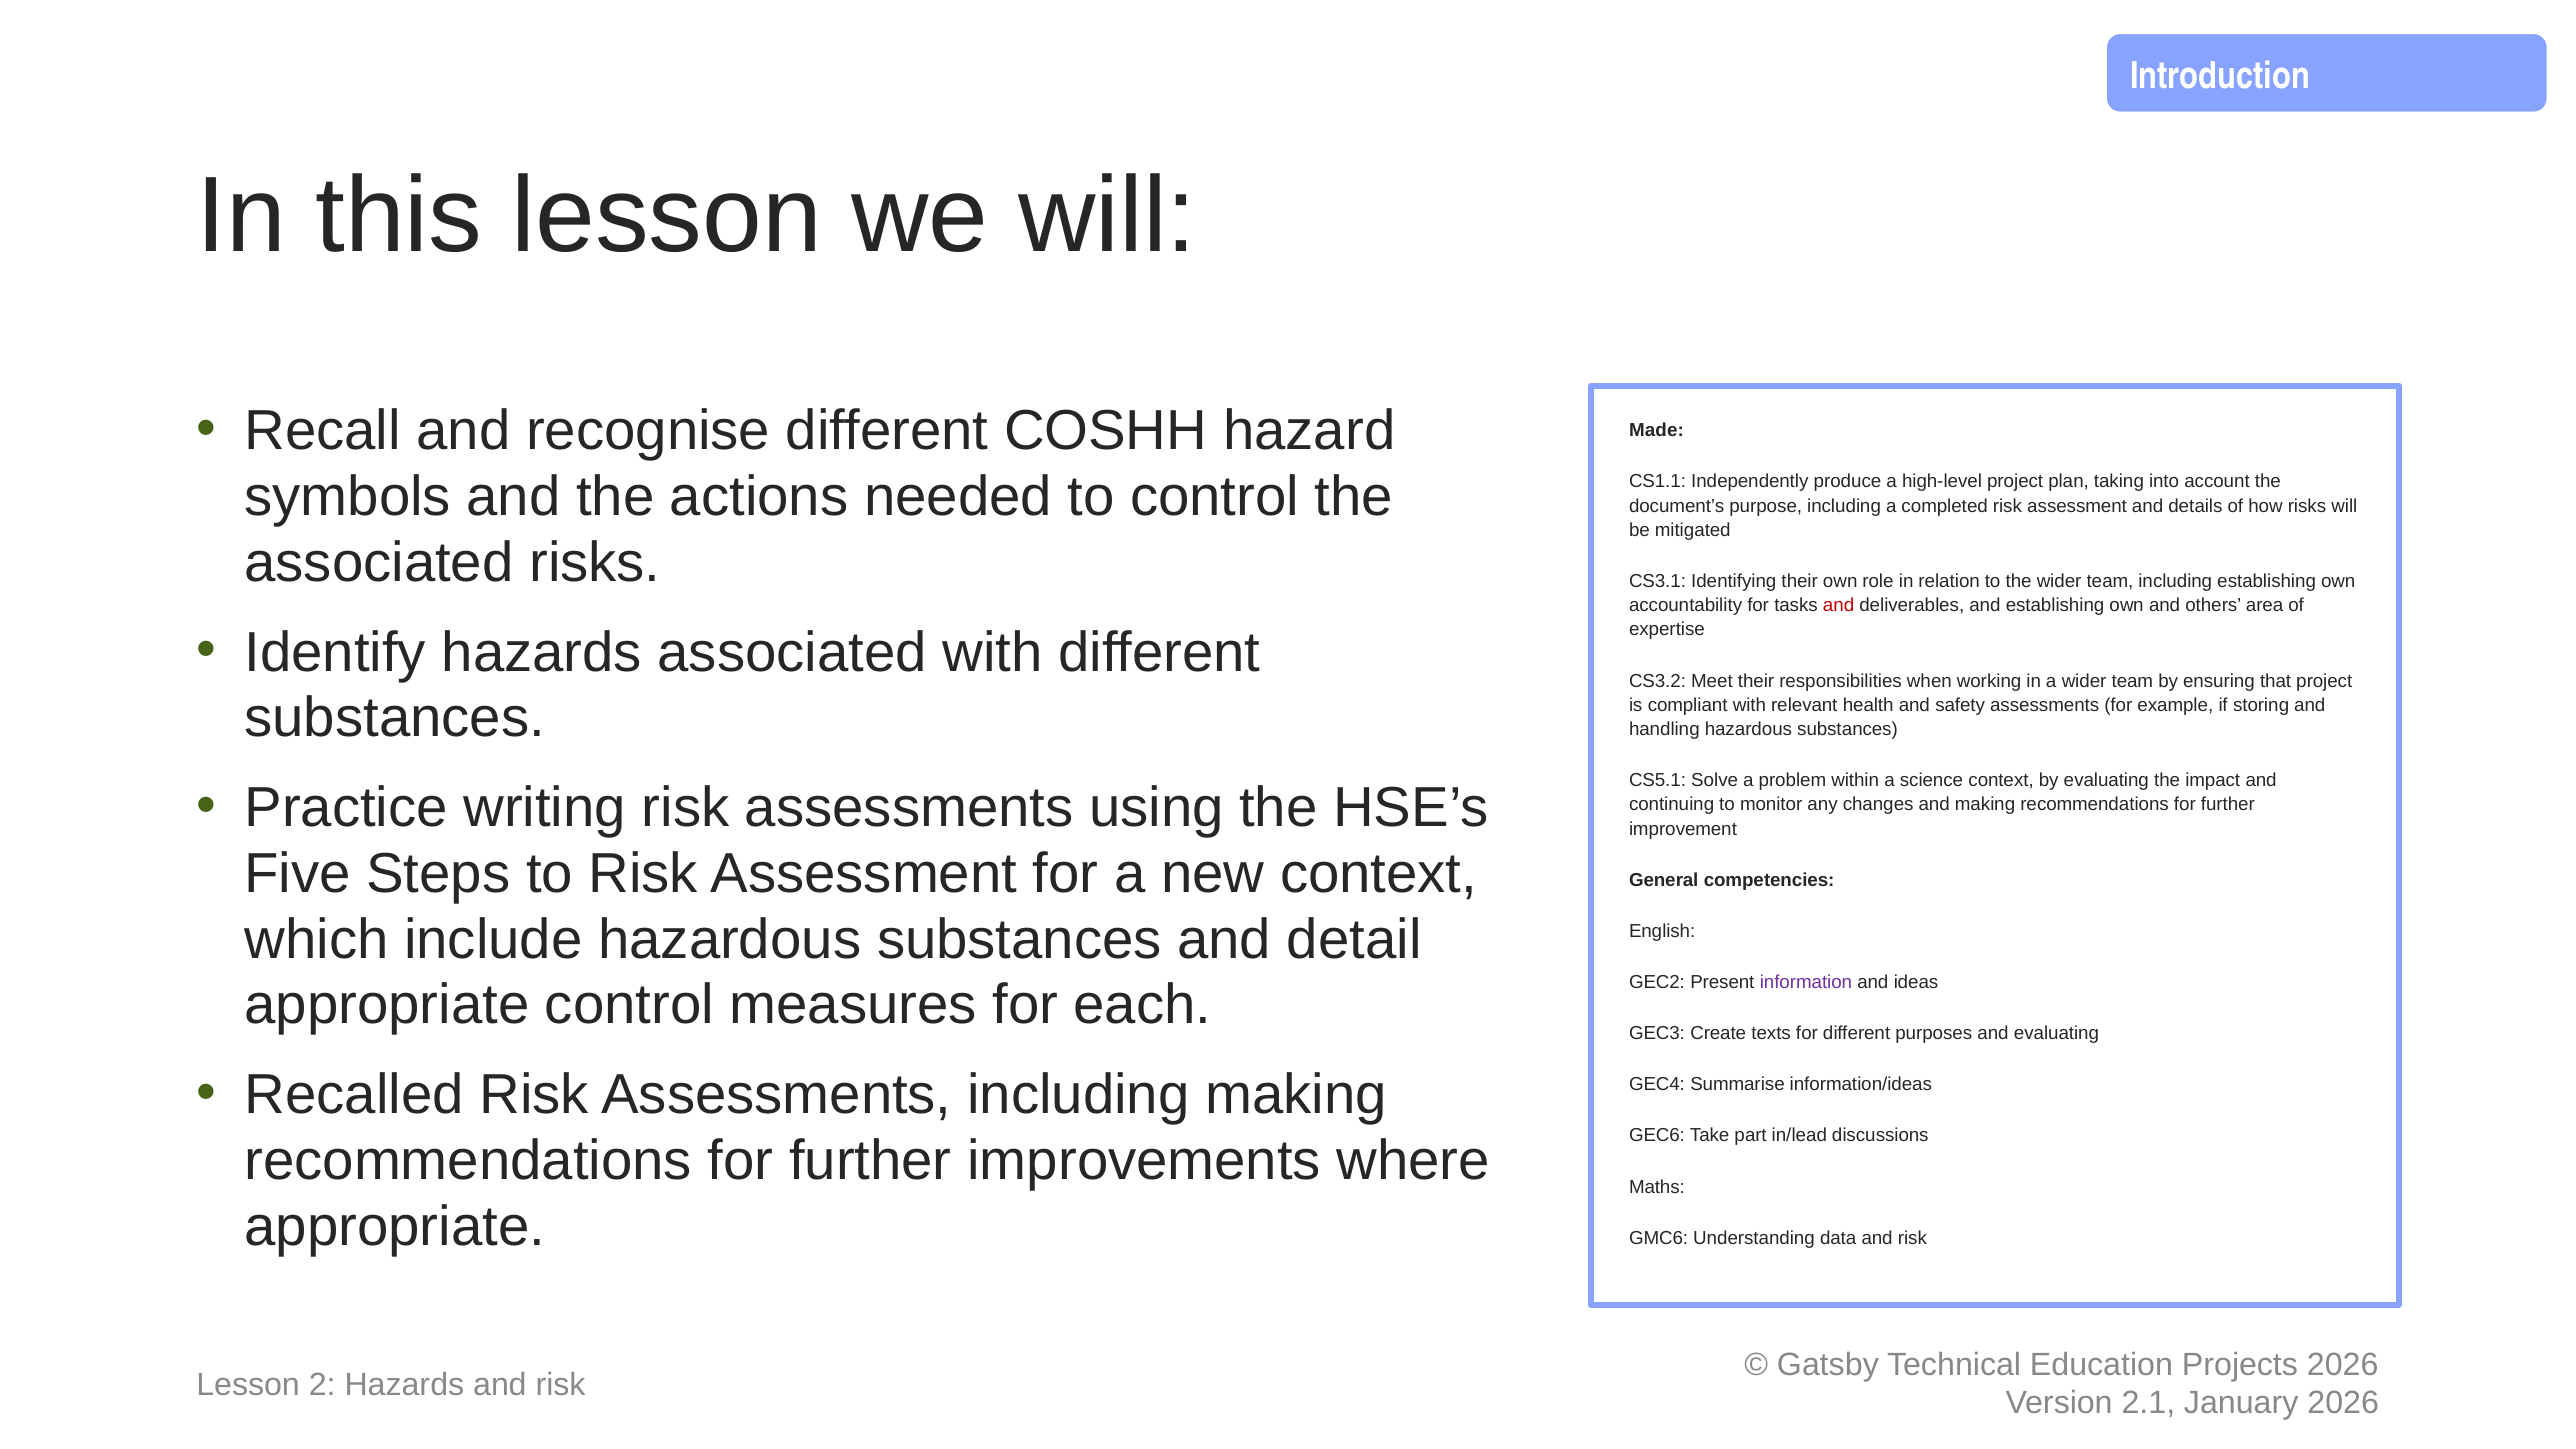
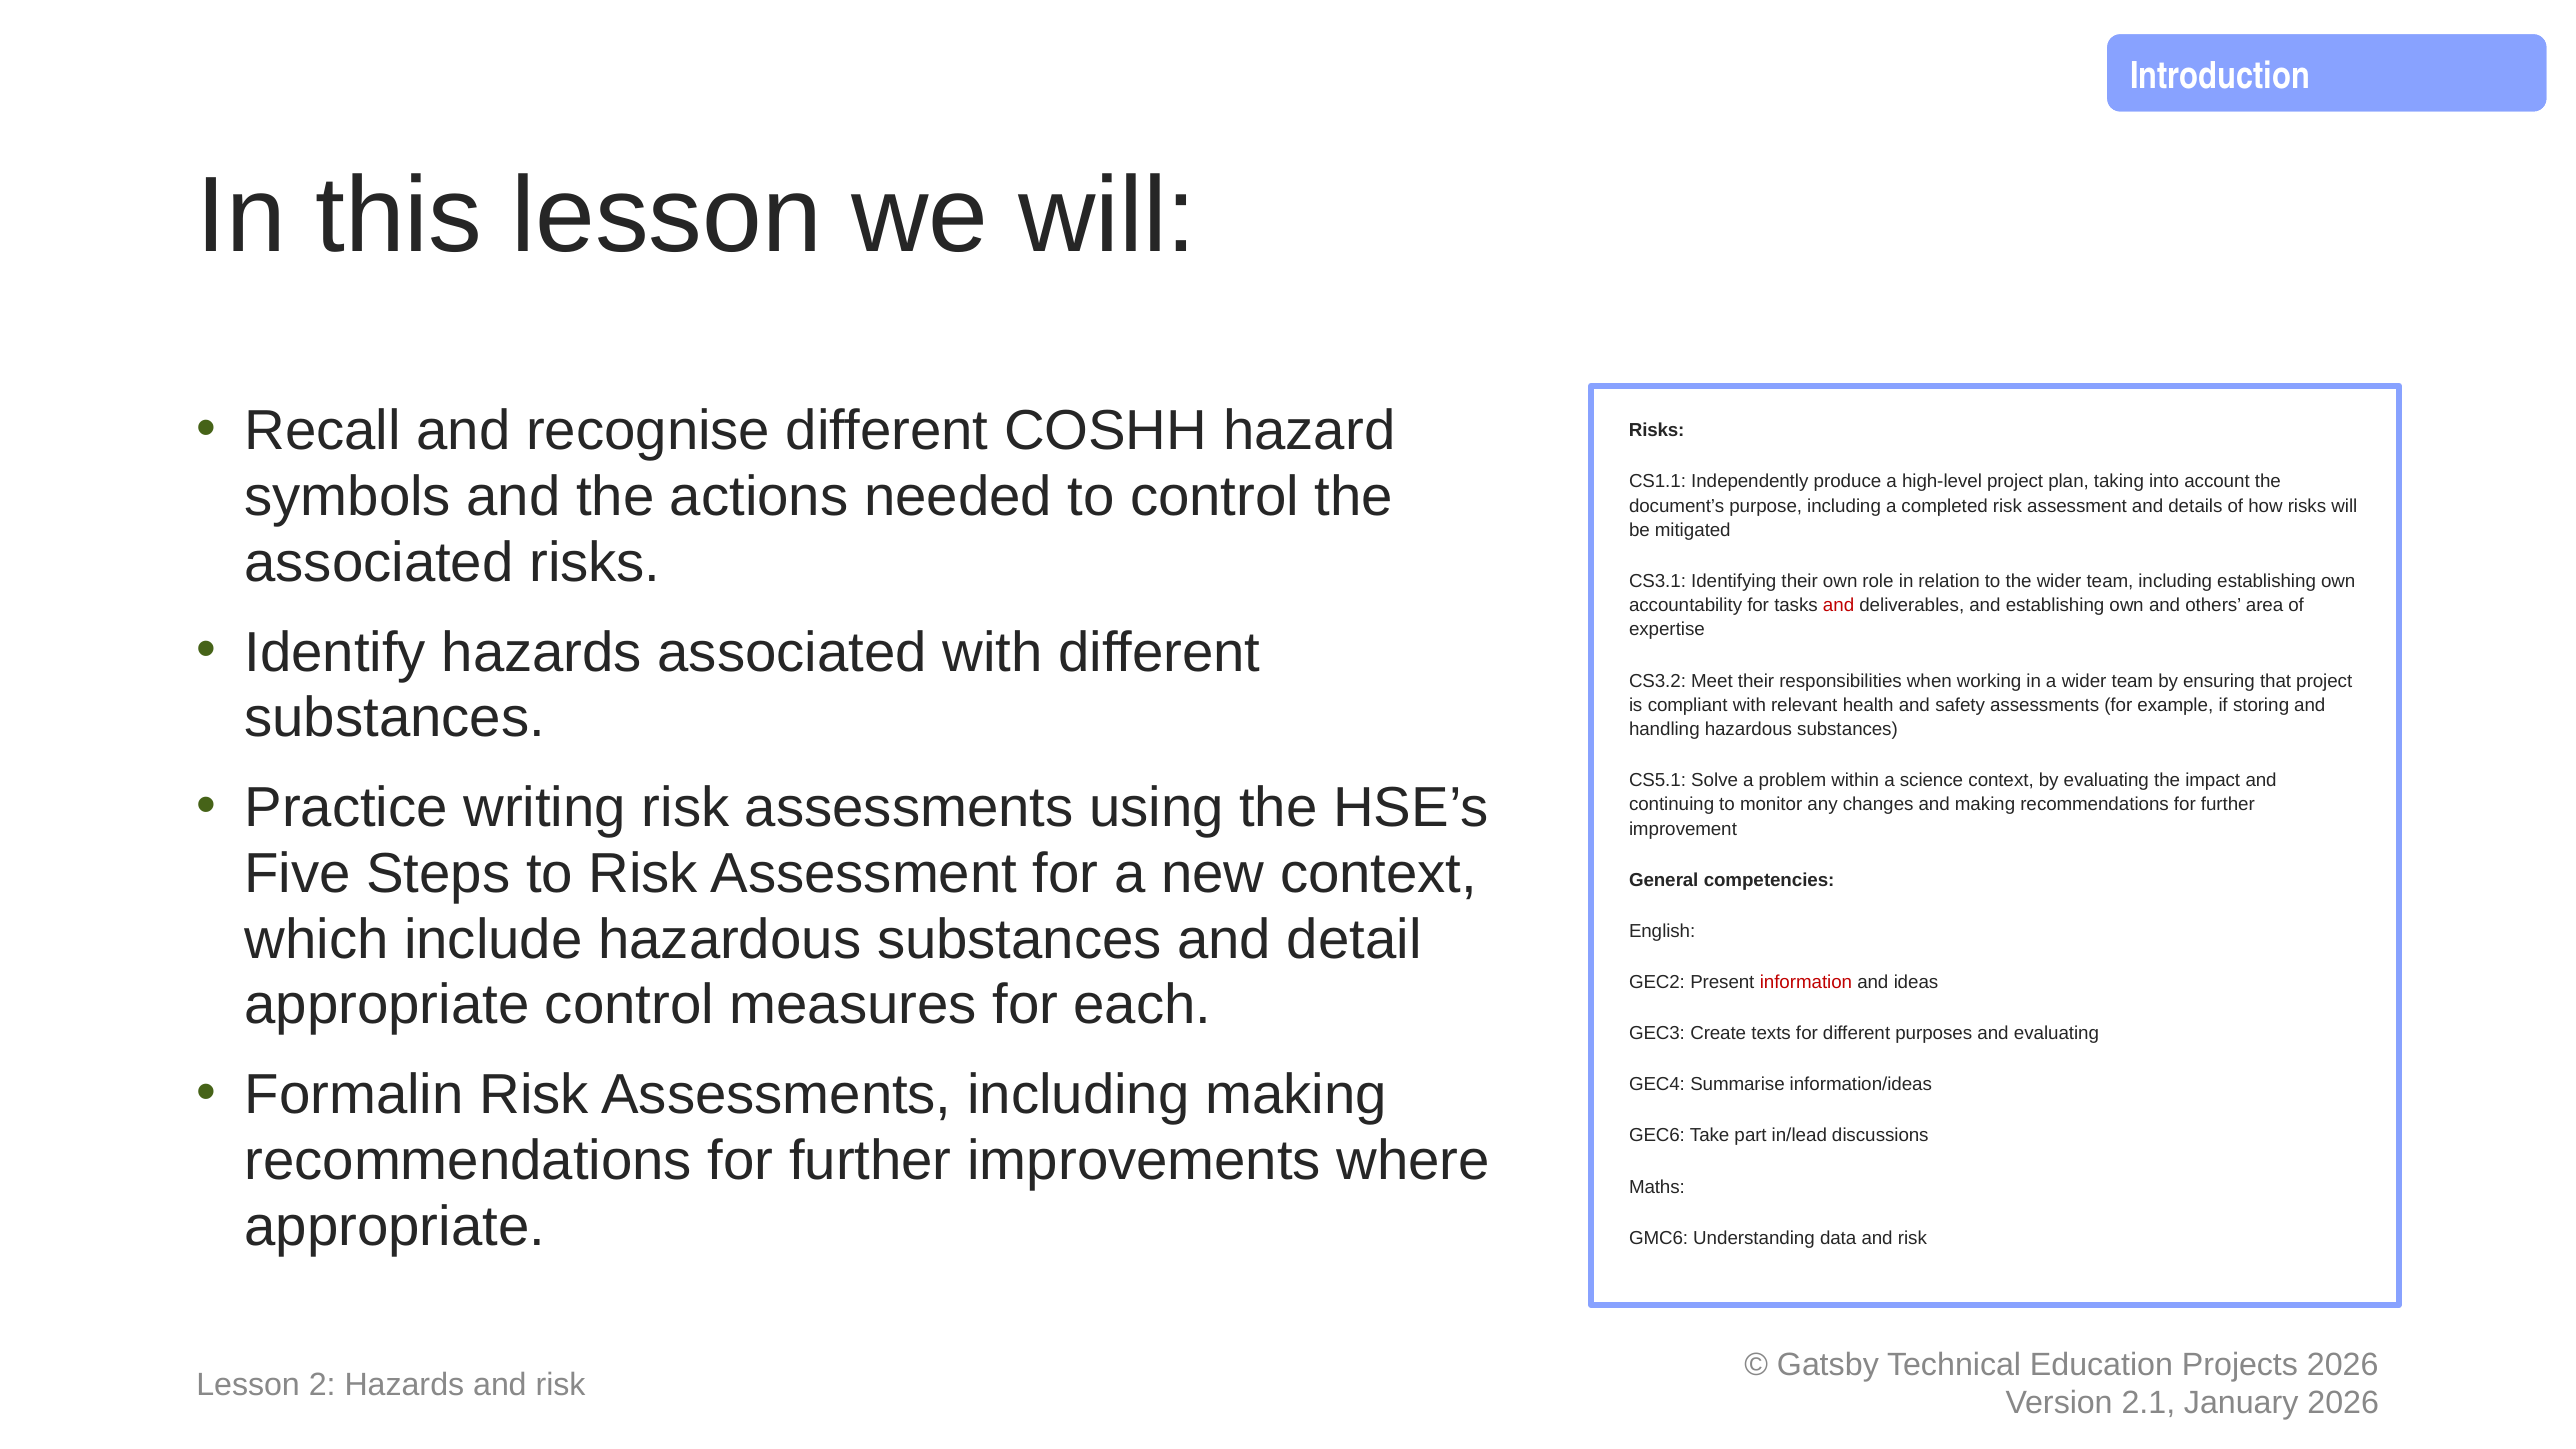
Made at (1656, 430): Made -> Risks
information colour: purple -> red
Recalled: Recalled -> Formalin
